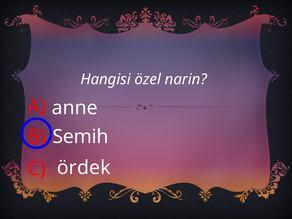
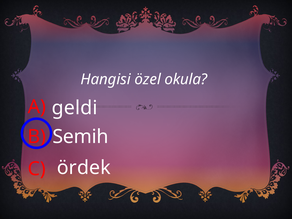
narin: narin -> okula
anne: anne -> geldi
